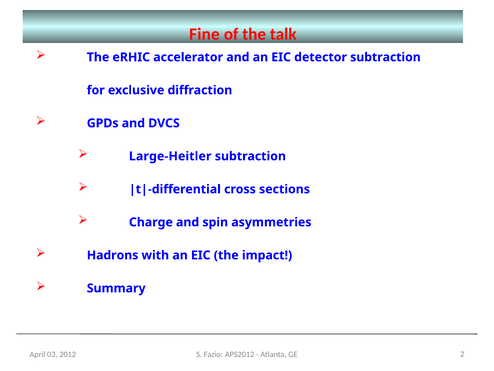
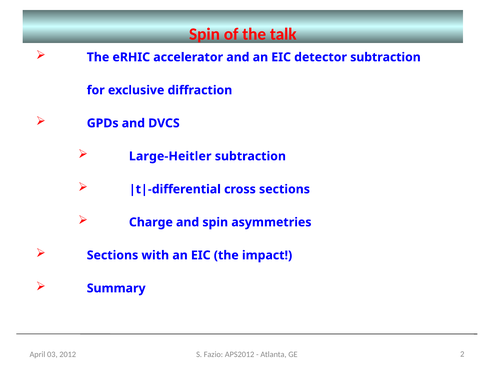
Fine at (204, 34): Fine -> Spin
Hadrons at (113, 255): Hadrons -> Sections
